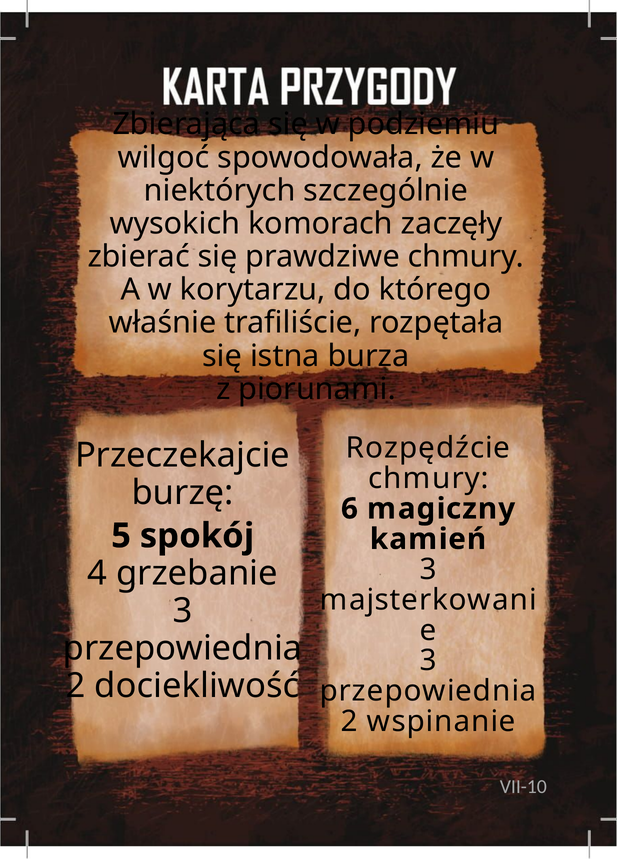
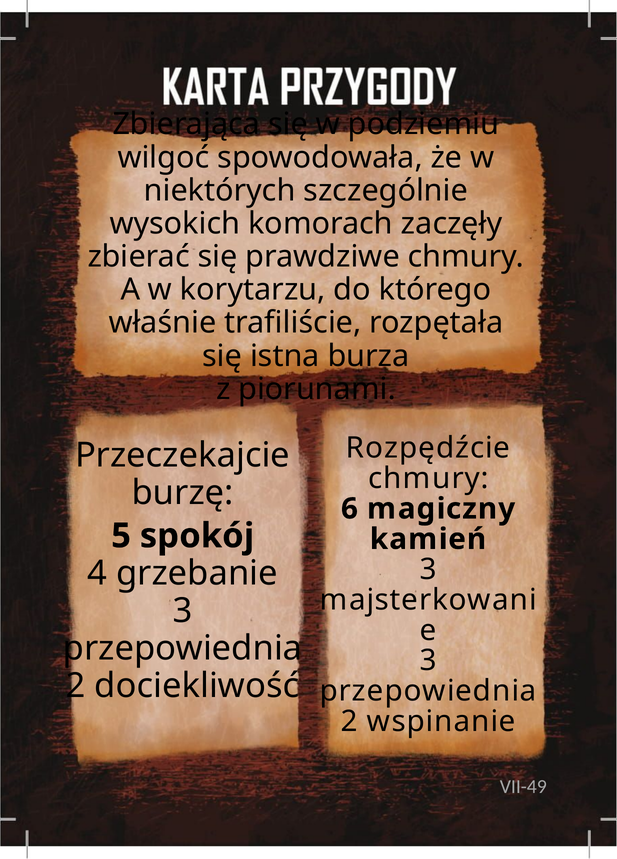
VII-10: VII-10 -> VII-49
